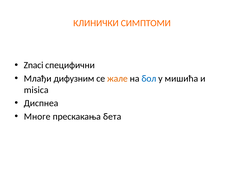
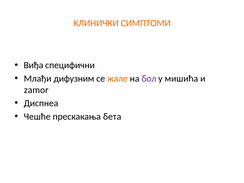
Znaci: Znaci -> Виђа
бол colour: blue -> purple
misica: misica -> zamor
Многе: Многе -> Чешће
